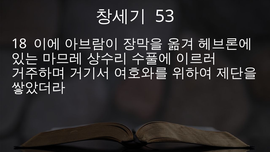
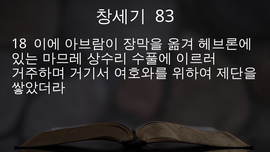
53: 53 -> 83
